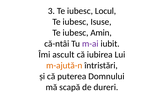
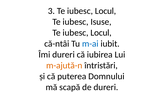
Amin at (101, 33): Amin -> Locul
m-ai colour: purple -> blue
Îmi ascult: ascult -> dureri
